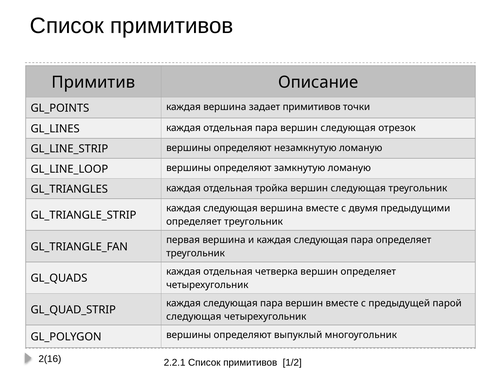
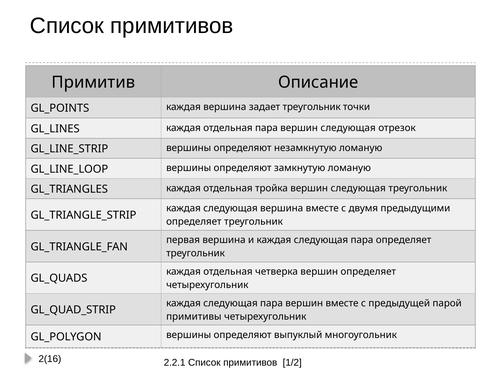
задает примитивов: примитивов -> треугольник
следующая at (194, 316): следующая -> примитивы
